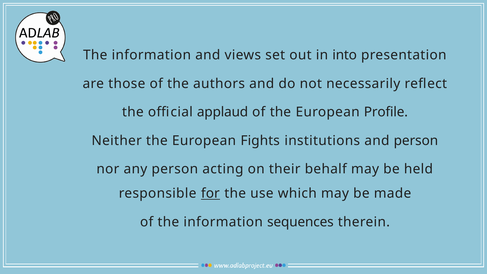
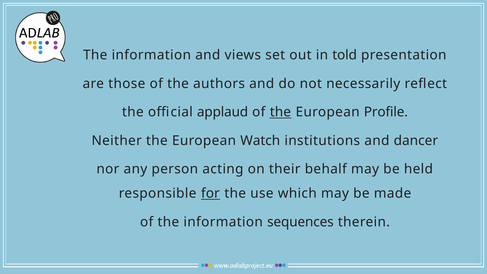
into: into -> told
the at (280, 112) underline: none -> present
Fights: Fights -> Watch
and person: person -> dancer
